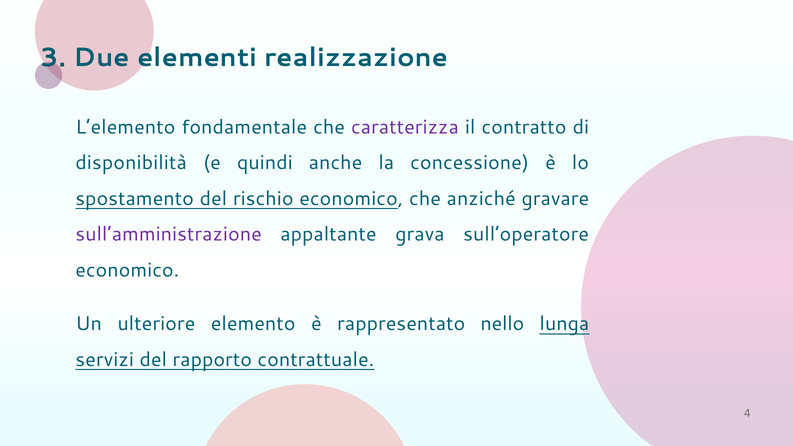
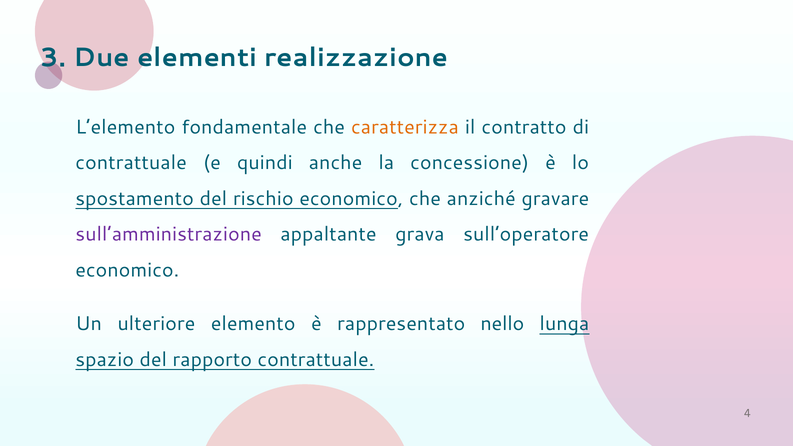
caratterizza colour: purple -> orange
disponibilità at (131, 163): disponibilità -> contrattuale
servizi: servizi -> spazio
